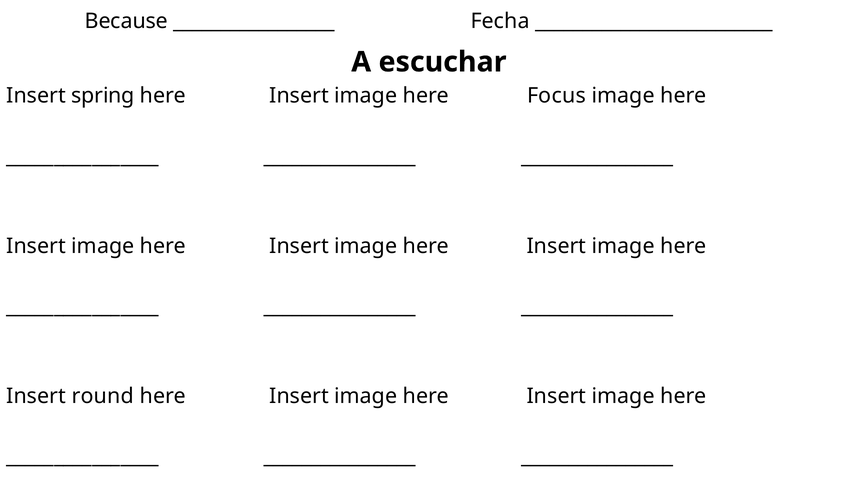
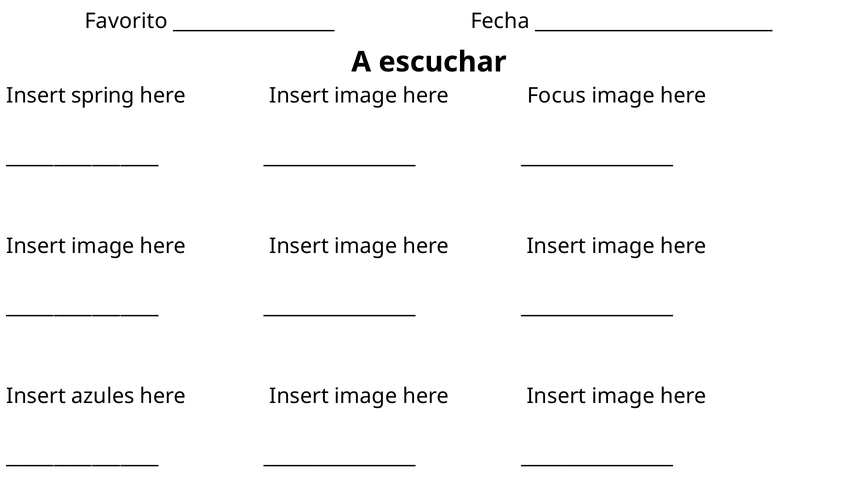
Because: Because -> Favorito
round: round -> azules
